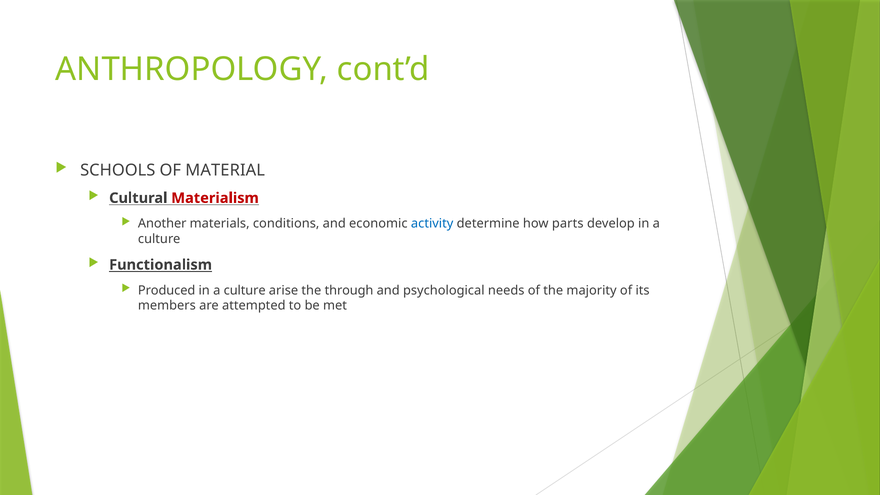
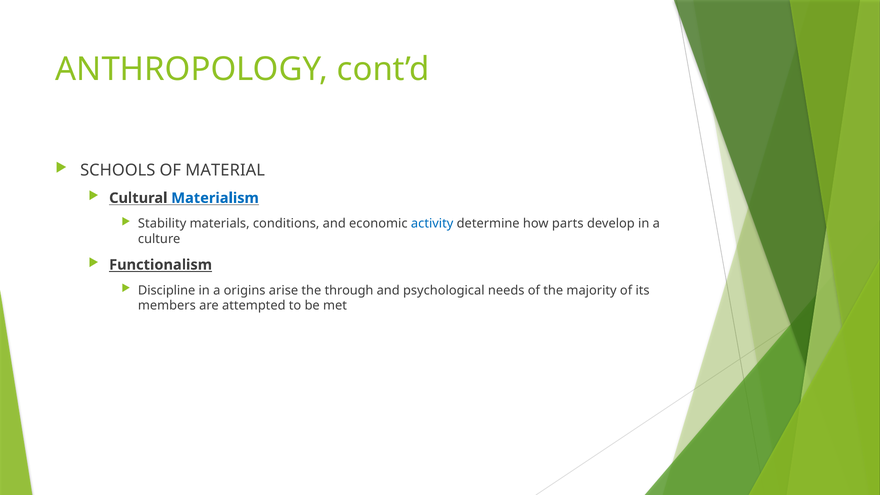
Materialism colour: red -> blue
Another: Another -> Stability
Produced: Produced -> Discipline
culture at (245, 290): culture -> origins
